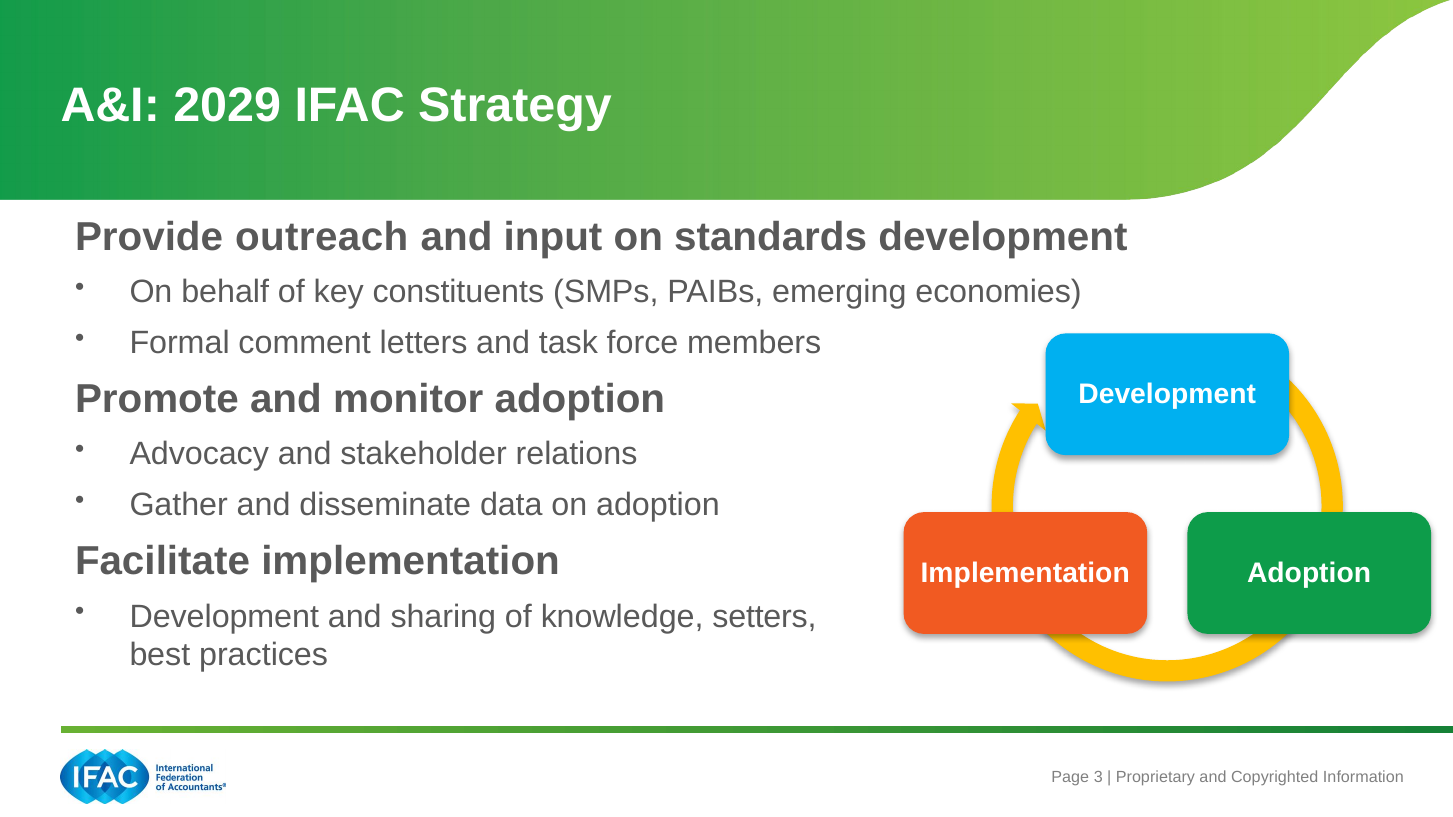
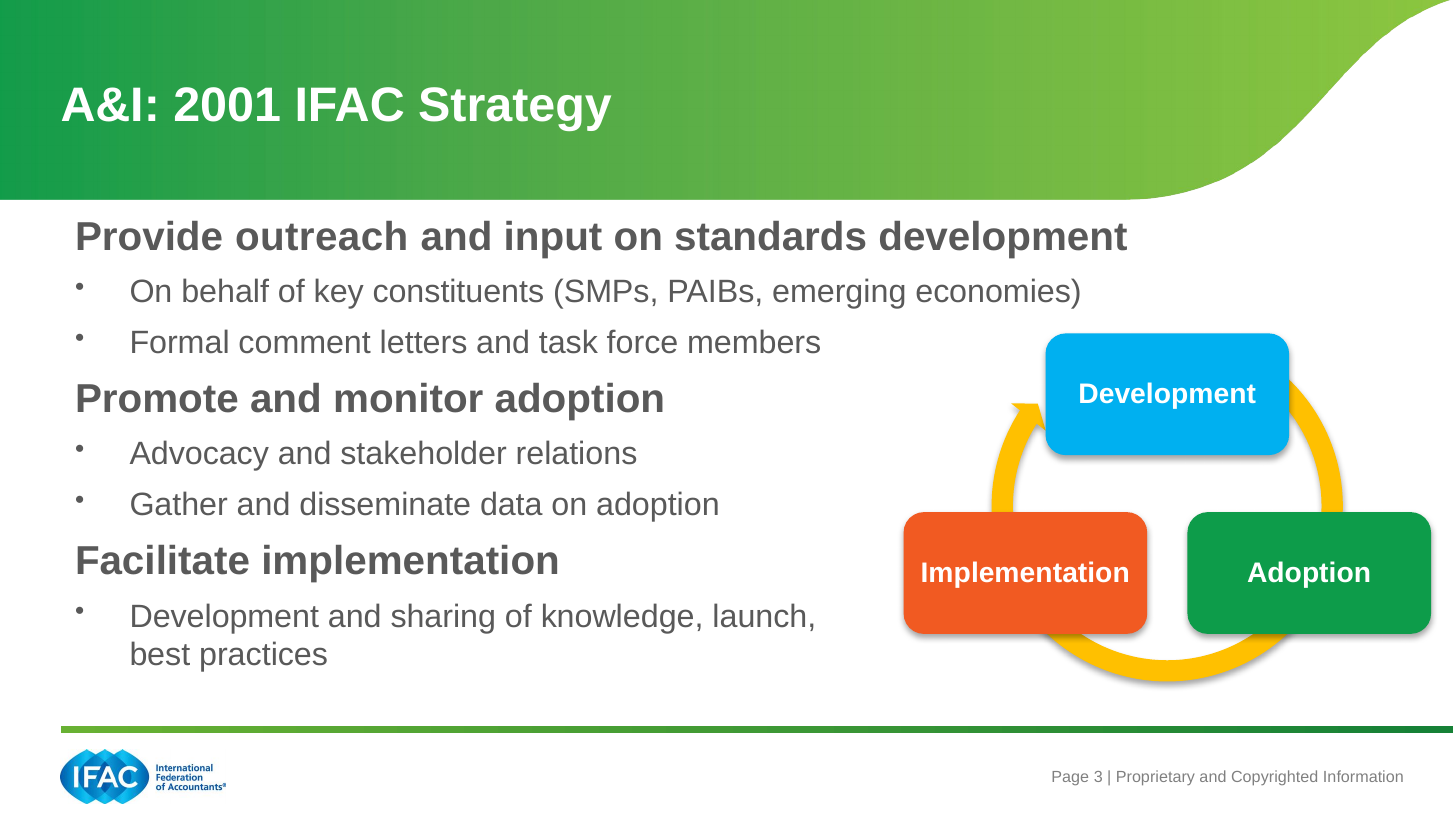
2029: 2029 -> 2001
setters: setters -> launch
